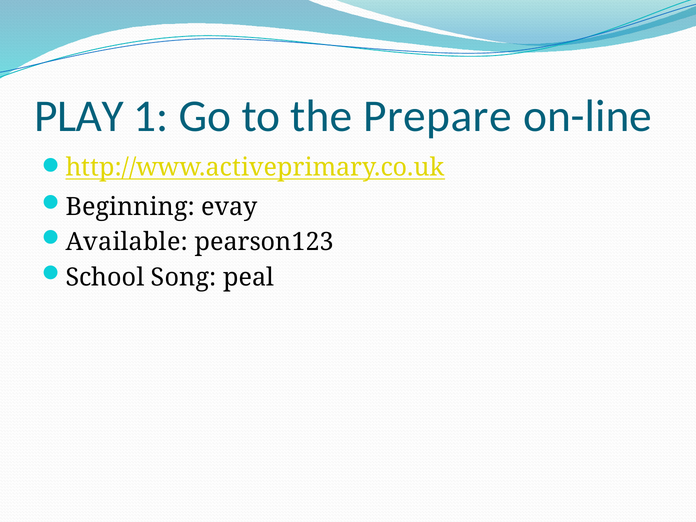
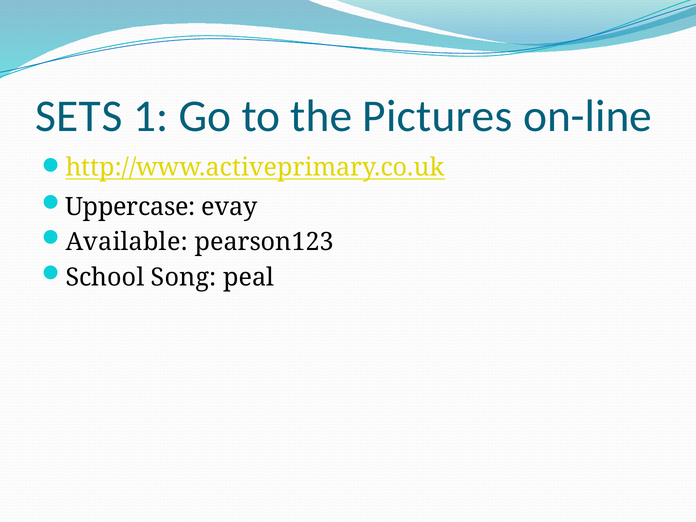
PLAY: PLAY -> SETS
Prepare: Prepare -> Pictures
Beginning: Beginning -> Uppercase
